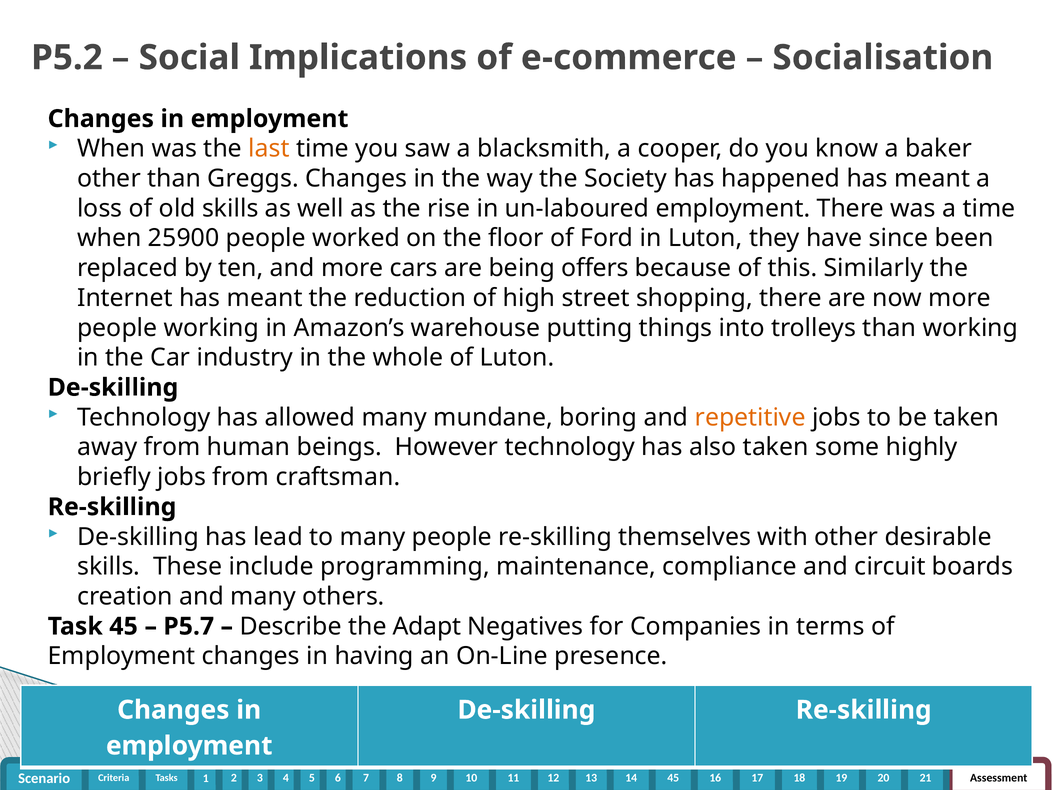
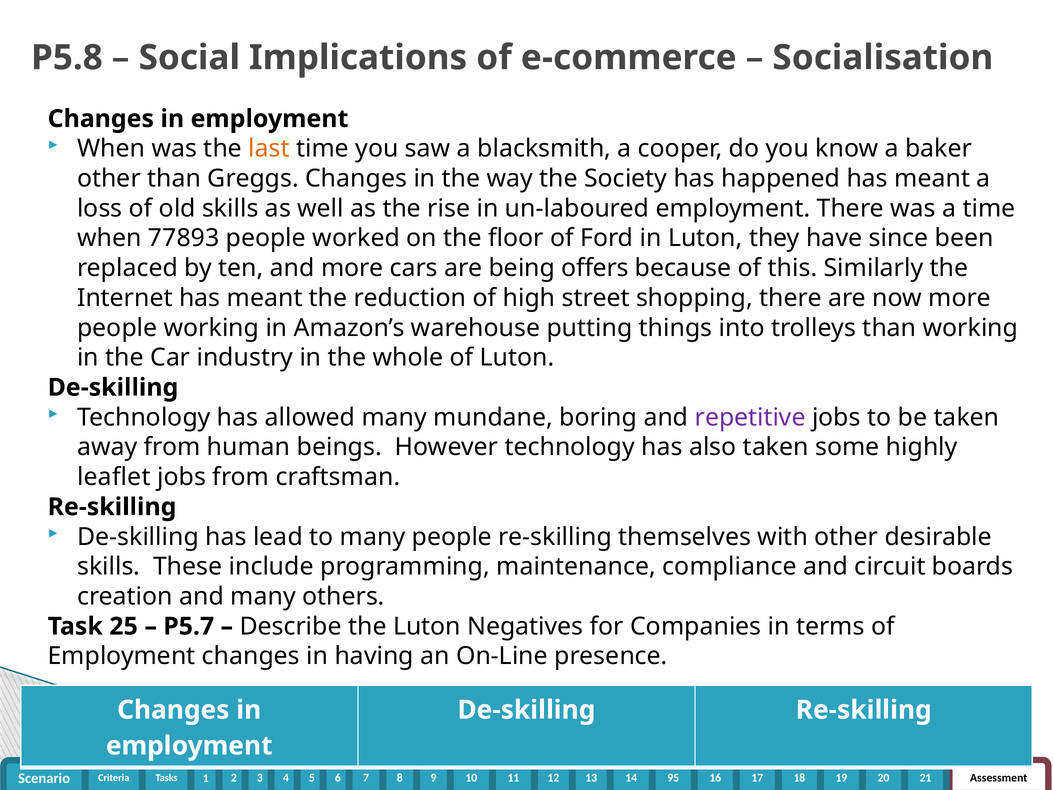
P5.2: P5.2 -> P5.8
25900: 25900 -> 77893
repetitive colour: orange -> purple
briefly: briefly -> leaflet
Task 45: 45 -> 25
the Adapt: Adapt -> Luton
45 at (673, 778): 45 -> 95
